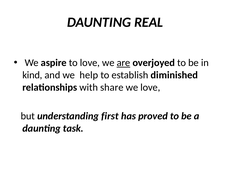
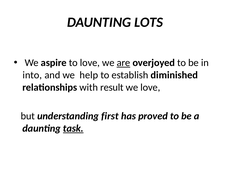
REAL: REAL -> LOTS
kind: kind -> into
share: share -> result
task underline: none -> present
